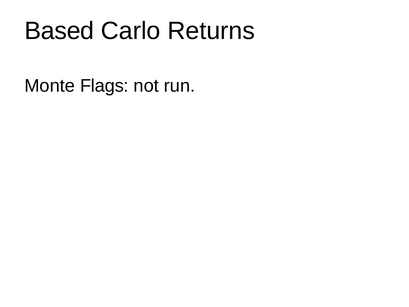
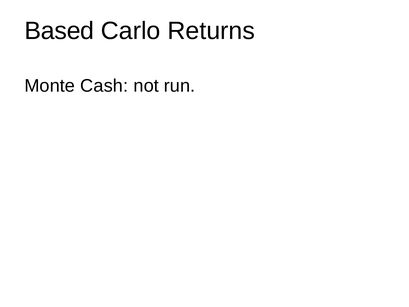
Flags: Flags -> Cash
